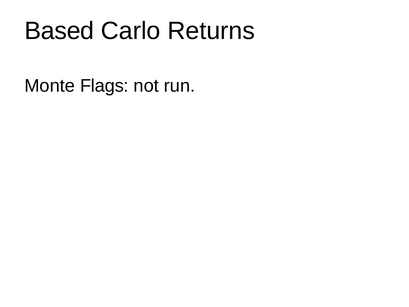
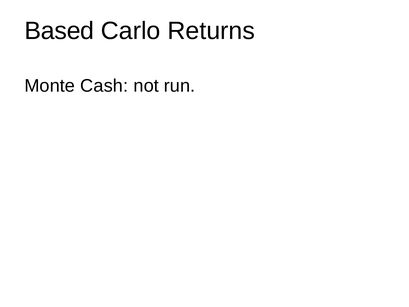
Flags: Flags -> Cash
